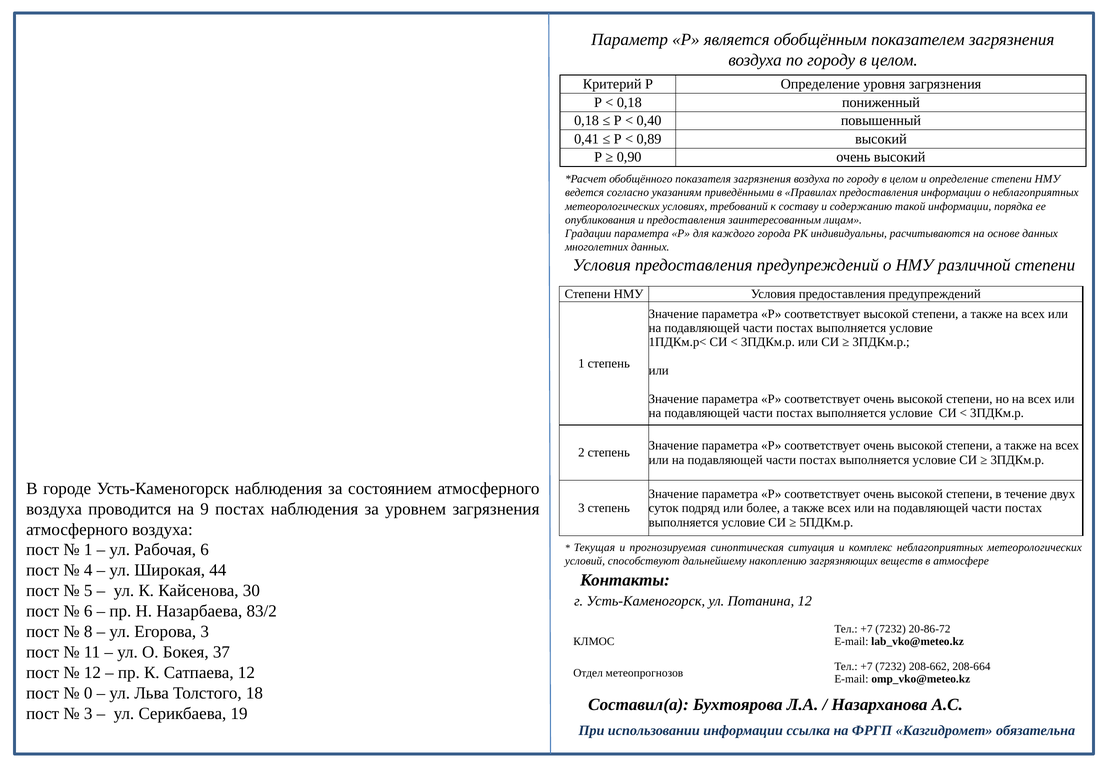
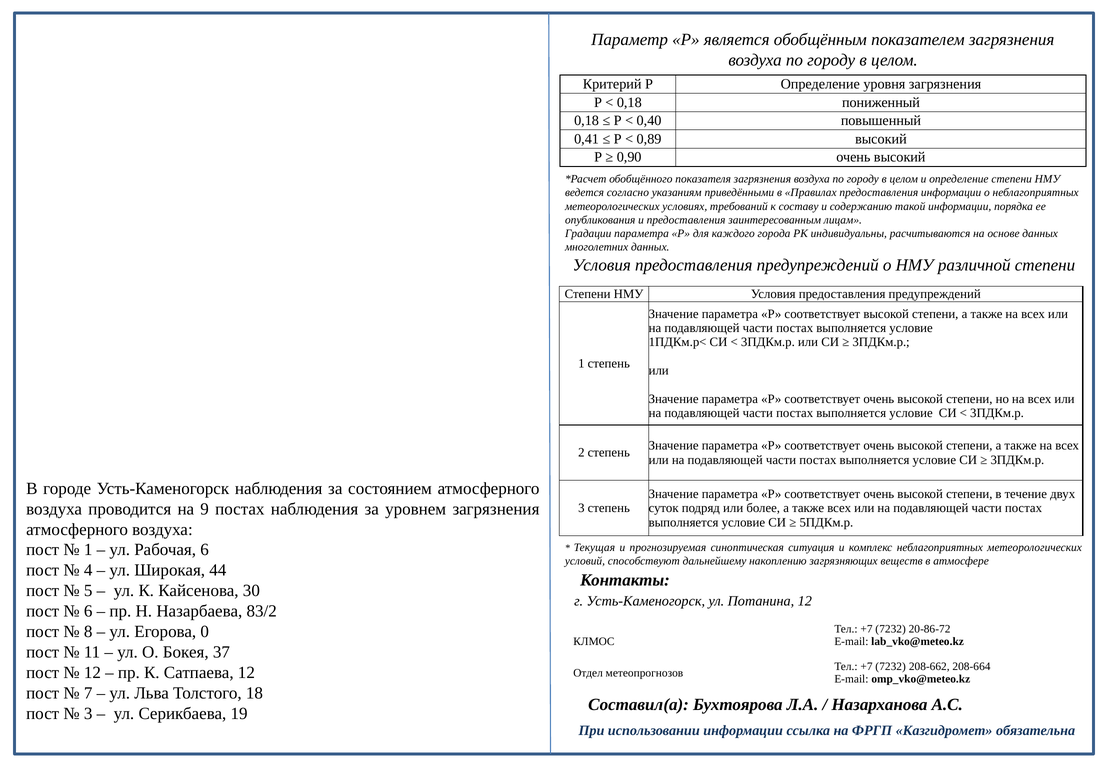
Егорова 3: 3 -> 0
0: 0 -> 7
